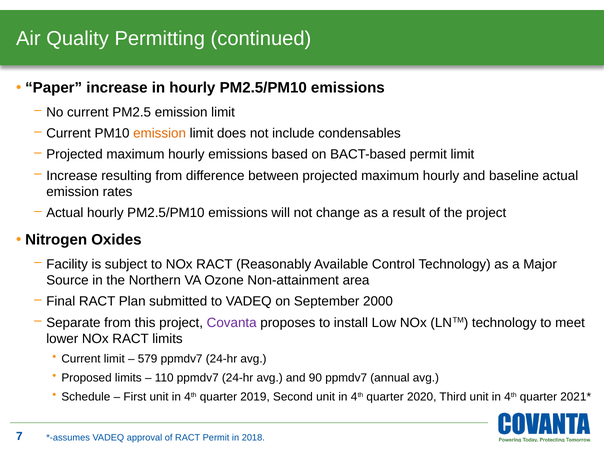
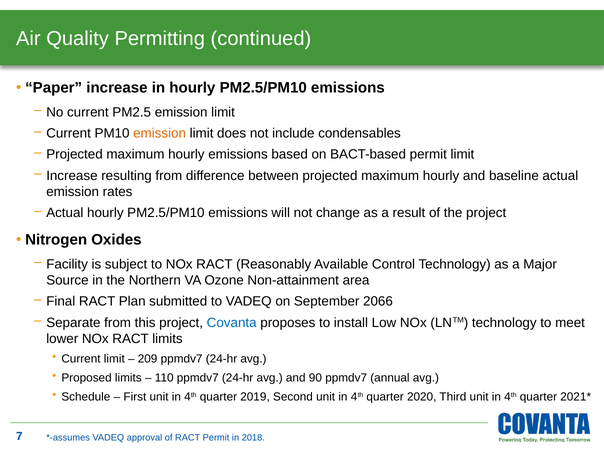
2000: 2000 -> 2066
Covanta colour: purple -> blue
579: 579 -> 209
